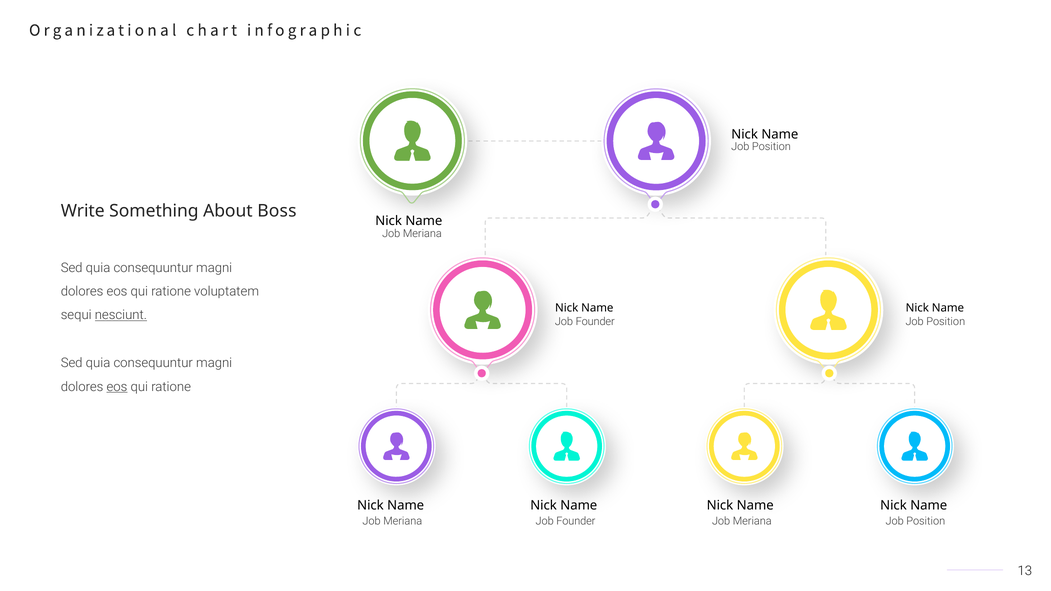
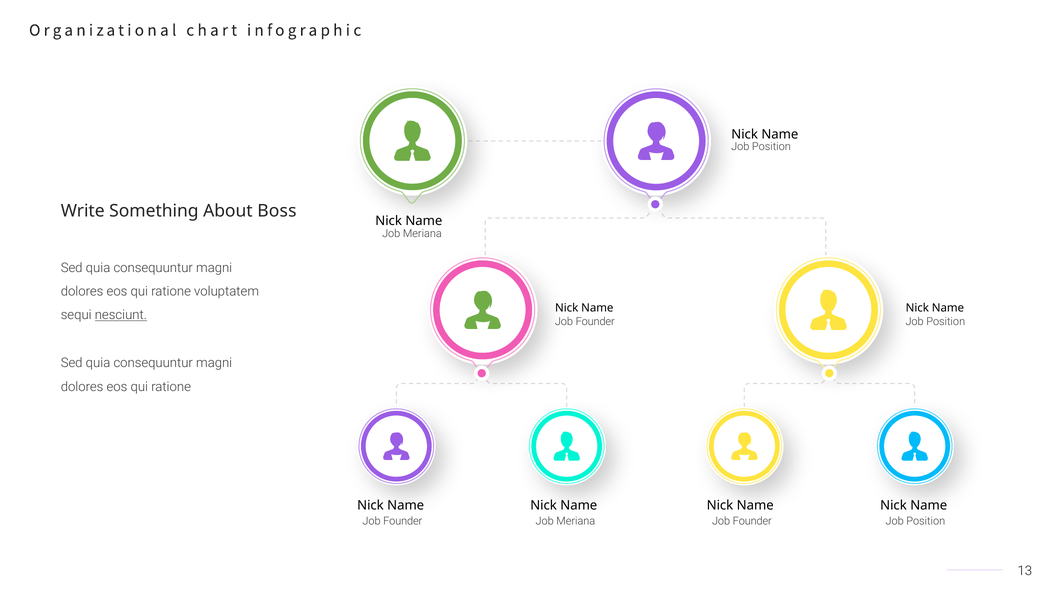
eos at (117, 387) underline: present -> none
Meriana at (403, 521): Meriana -> Founder
Founder at (576, 521): Founder -> Meriana
Meriana at (752, 521): Meriana -> Founder
